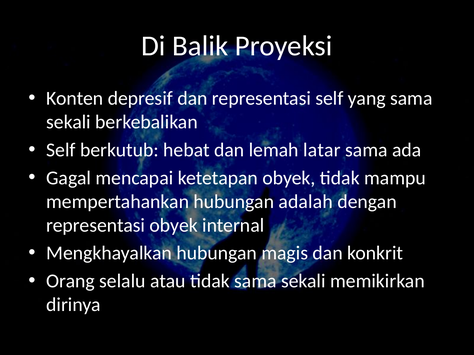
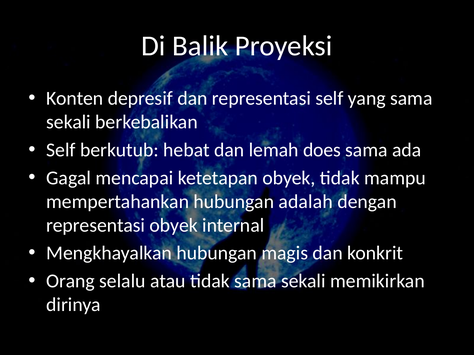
latar: latar -> does
